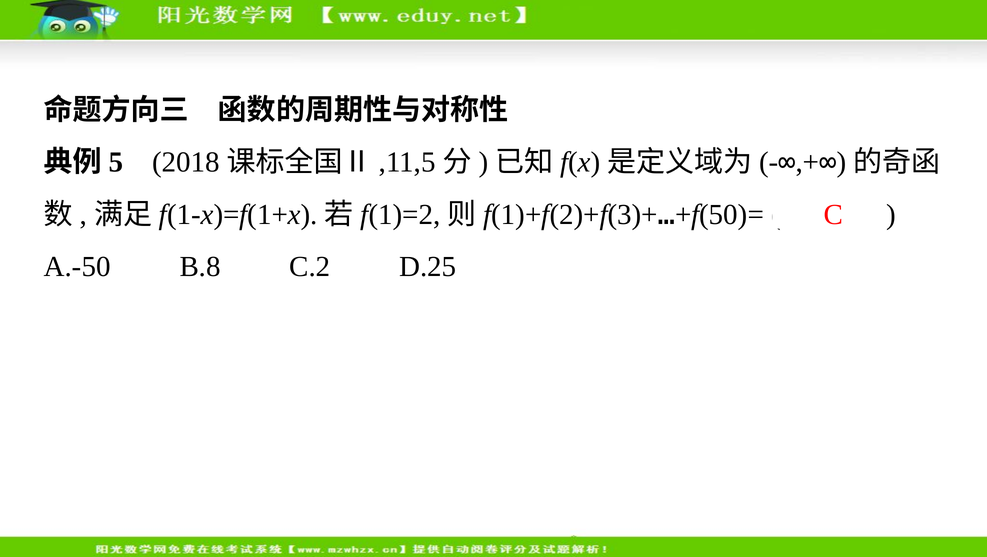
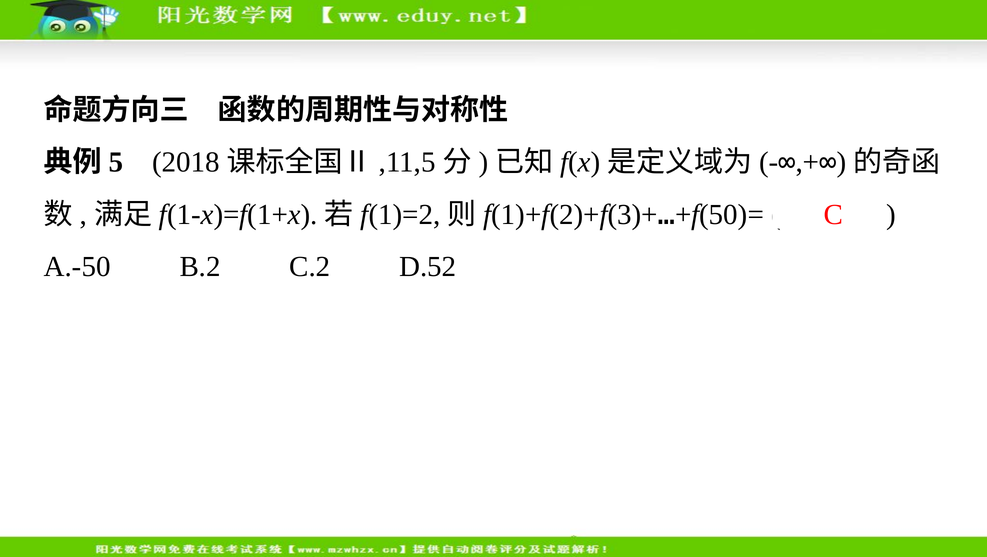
B.8: B.8 -> B.2
D.25: D.25 -> D.52
